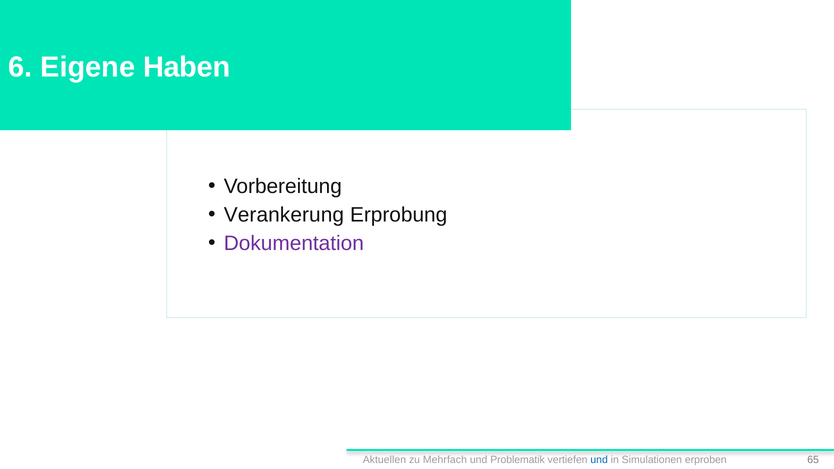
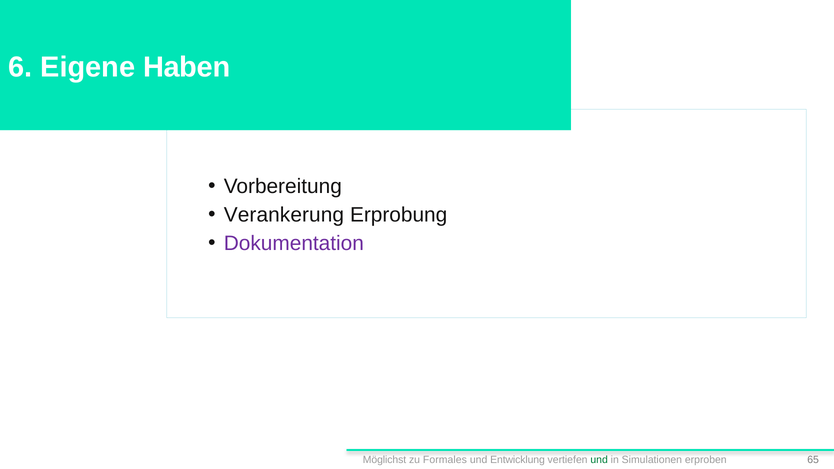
Aktuellen: Aktuellen -> Möglichst
Mehrfach: Mehrfach -> Formales
Problematik: Problematik -> Entwicklung
und at (599, 460) colour: blue -> green
